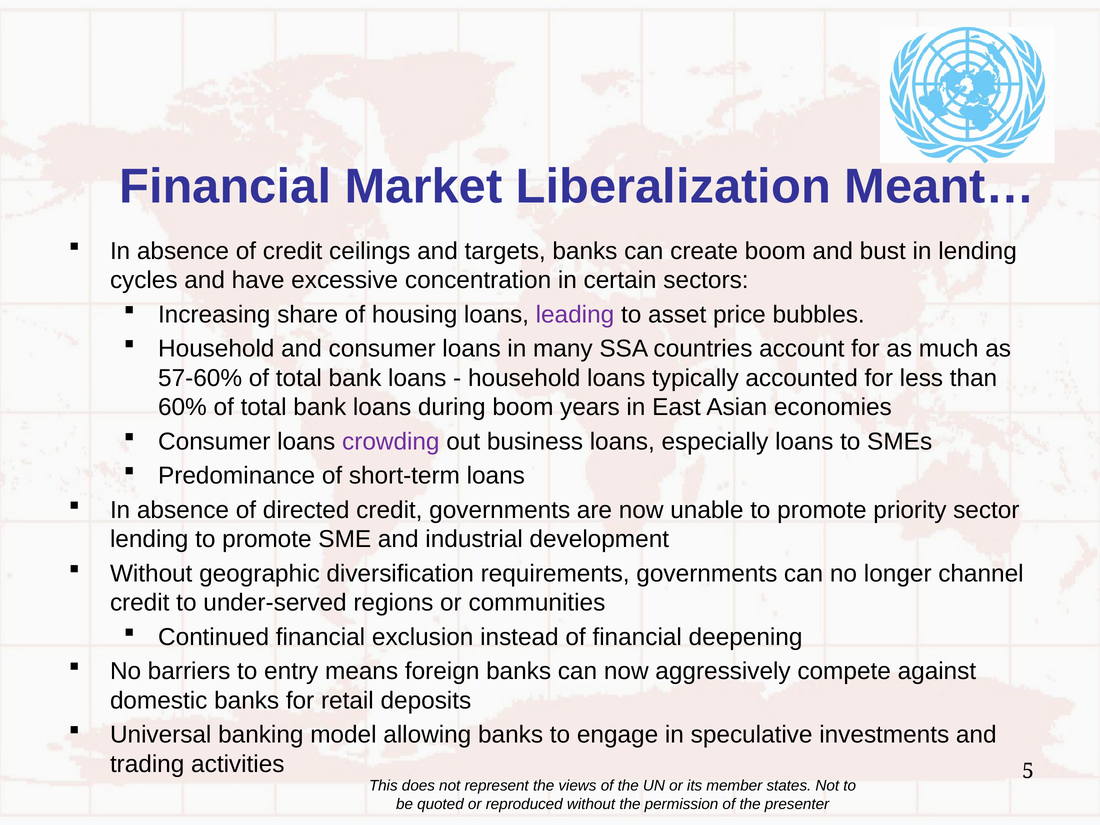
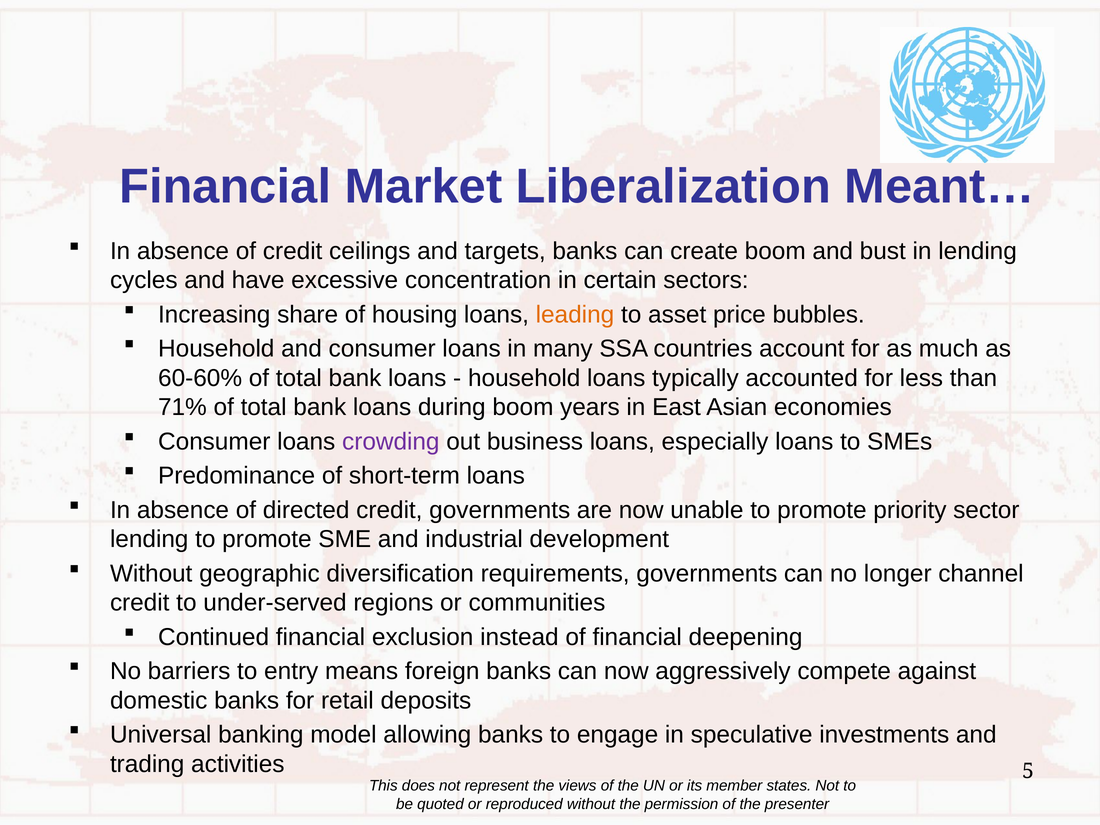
leading colour: purple -> orange
57-60%: 57-60% -> 60-60%
60%: 60% -> 71%
